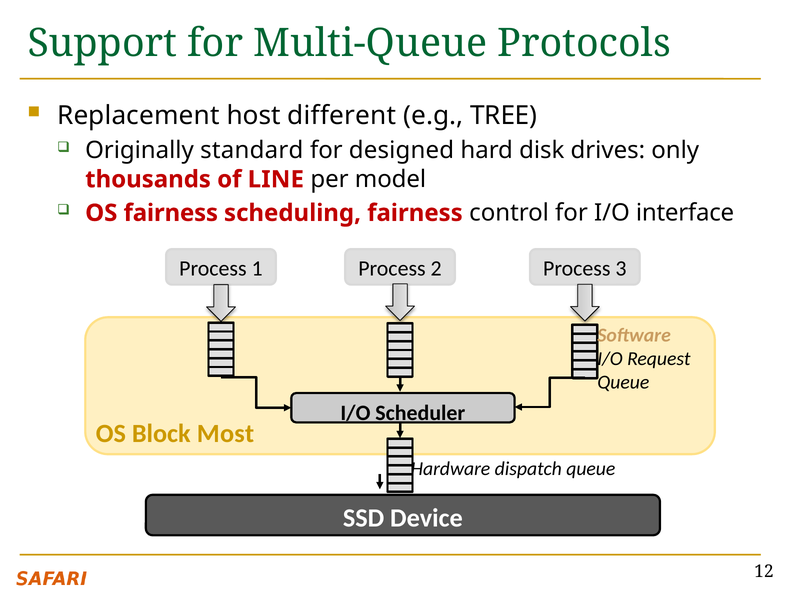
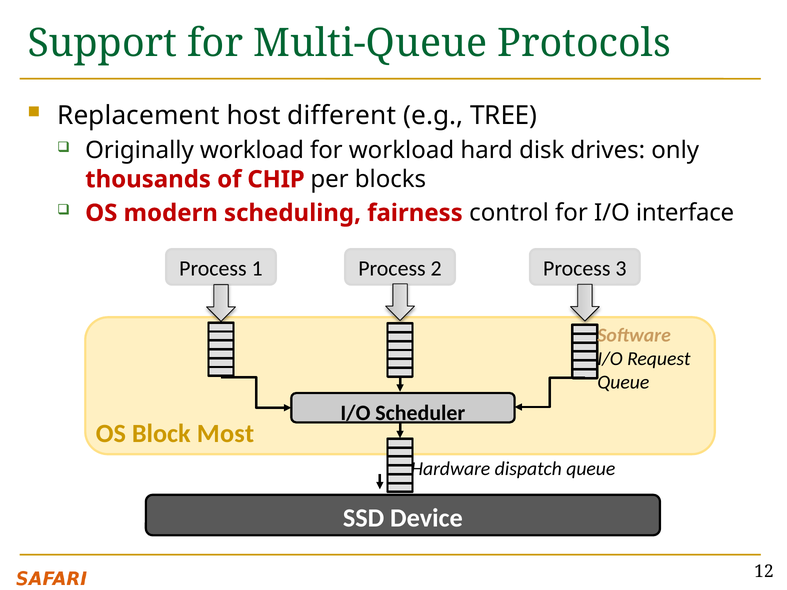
Originally standard: standard -> workload
for designed: designed -> workload
LINE: LINE -> CHIP
model: model -> blocks
OS fairness: fairness -> modern
